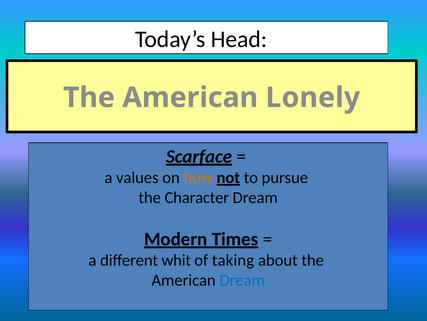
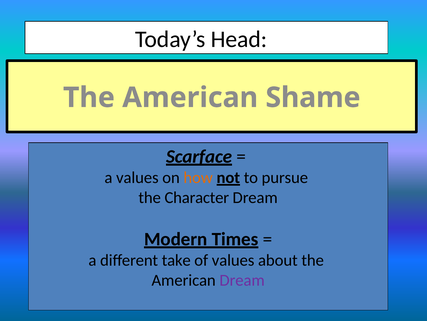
Lonely: Lonely -> Shame
whit: whit -> take
of taking: taking -> values
Dream at (242, 280) colour: blue -> purple
